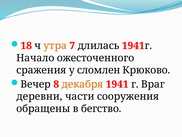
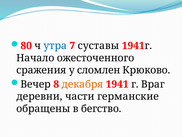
18: 18 -> 80
утра colour: orange -> blue
длилась: длилась -> суставы
сооружения: сооружения -> германские
